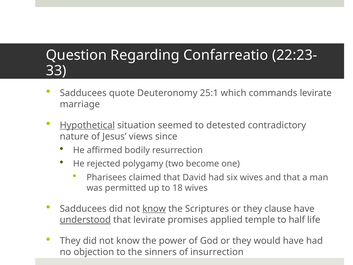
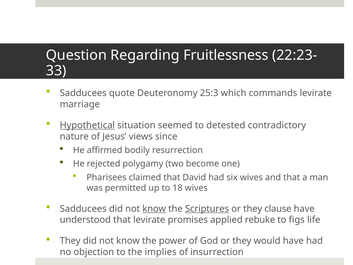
Confarreatio: Confarreatio -> Fruitlessness
25:1: 25:1 -> 25:3
Scriptures underline: none -> present
understood underline: present -> none
temple: temple -> rebuke
half: half -> figs
sinners: sinners -> implies
